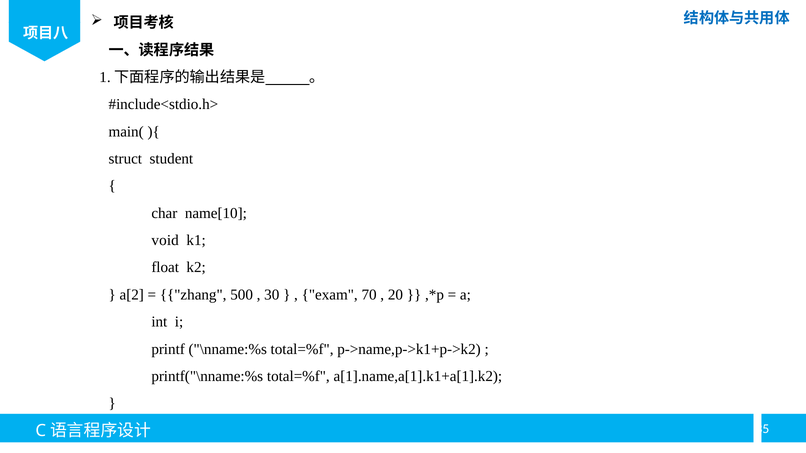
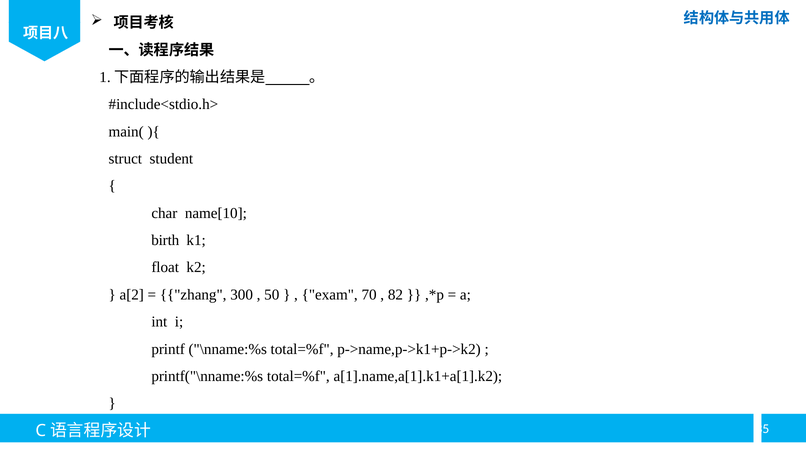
void: void -> birth
500: 500 -> 300
30: 30 -> 50
20: 20 -> 82
